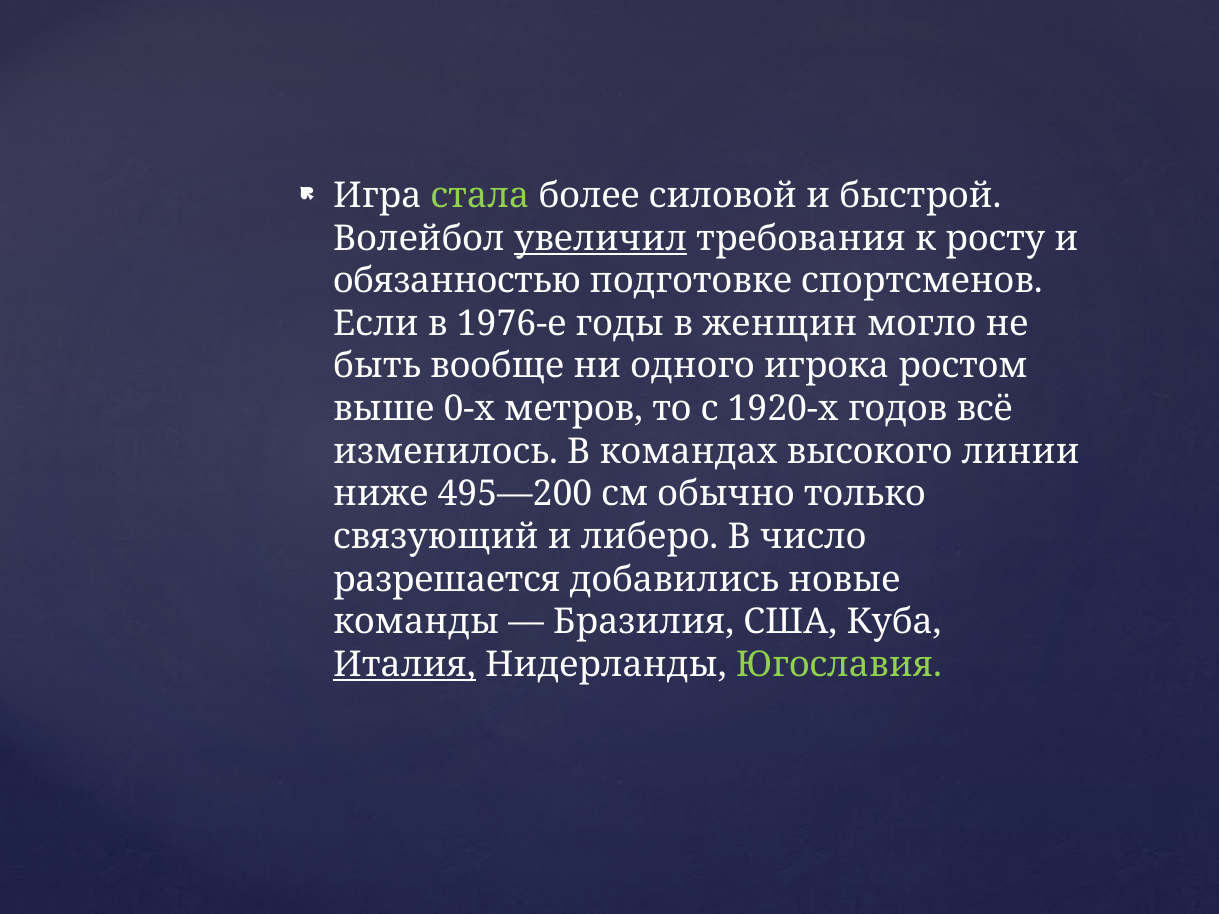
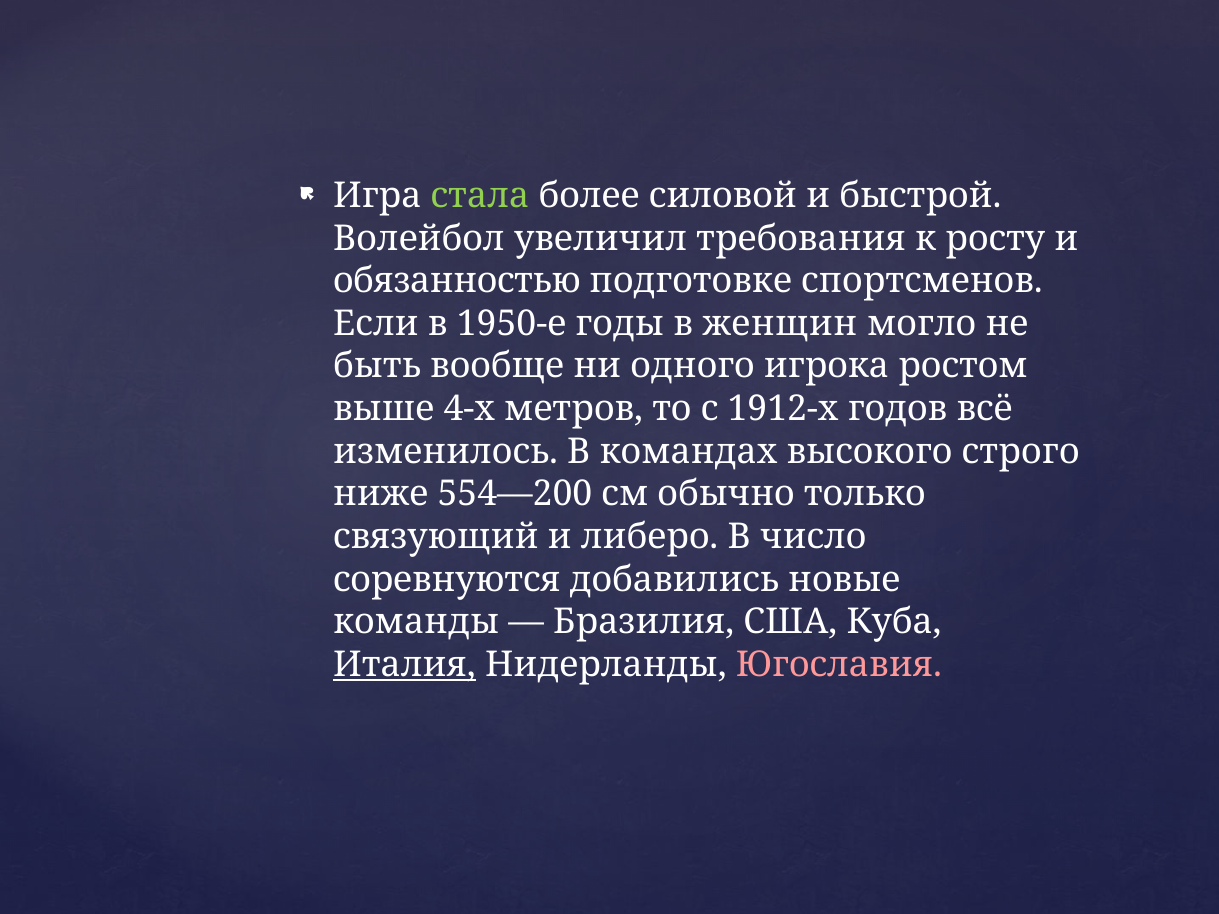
увеличил underline: present -> none
1976-е: 1976-е -> 1950-е
0-х: 0-х -> 4-х
1920-х: 1920-х -> 1912-х
линии: линии -> строго
495—200: 495—200 -> 554—200
разрешается: разрешается -> соревнуются
Югославия colour: light green -> pink
